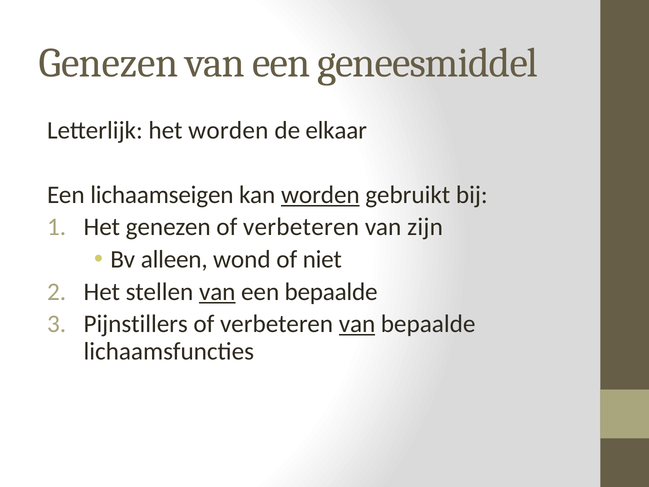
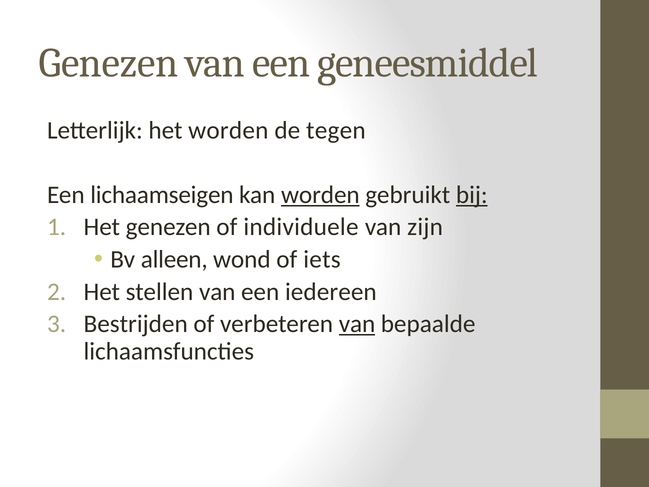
elkaar: elkaar -> tegen
bij underline: none -> present
genezen of verbeteren: verbeteren -> individuele
niet: niet -> iets
van at (217, 292) underline: present -> none
een bepaalde: bepaalde -> iedereen
Pijnstillers: Pijnstillers -> Bestrijden
